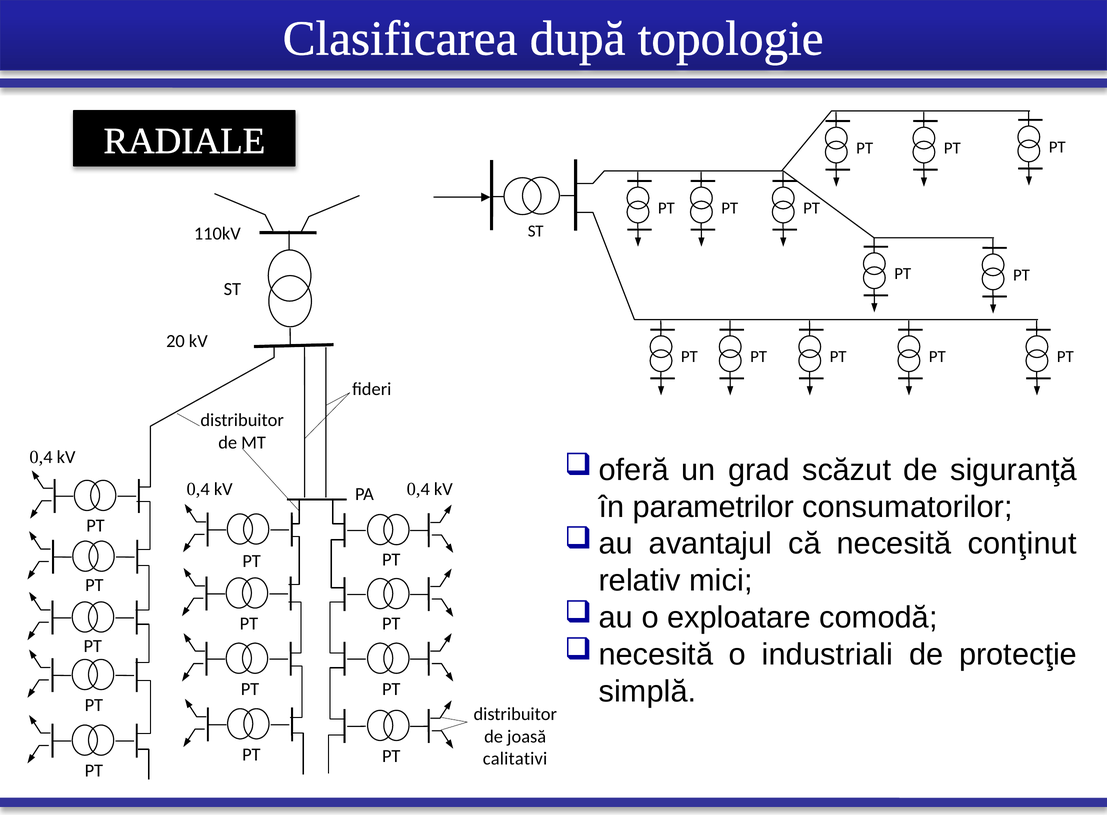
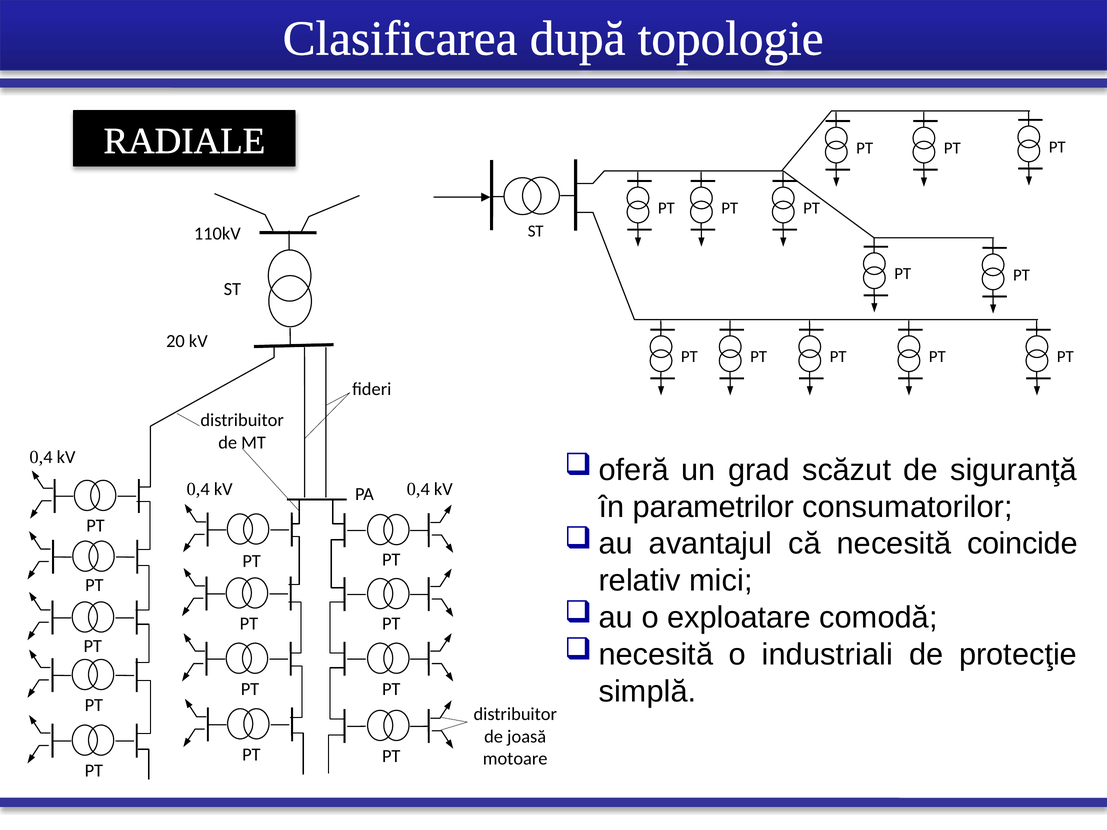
conţinut: conţinut -> coincide
calitativi: calitativi -> motoare
